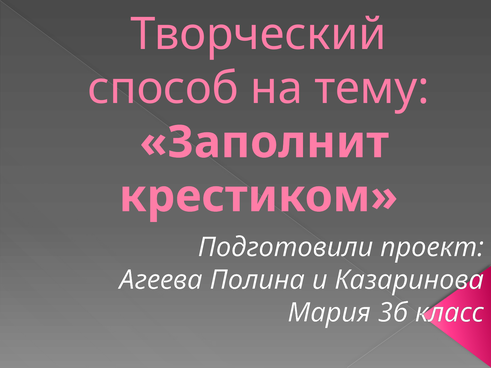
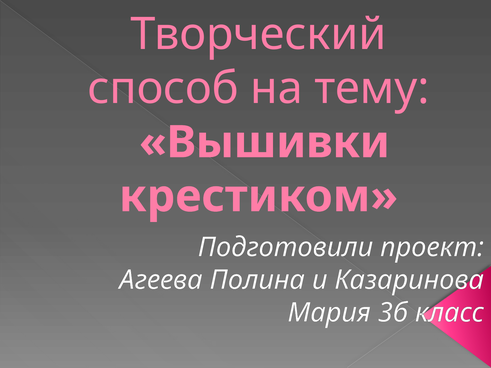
Заполнит: Заполнит -> Вышивки
